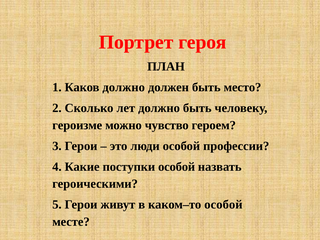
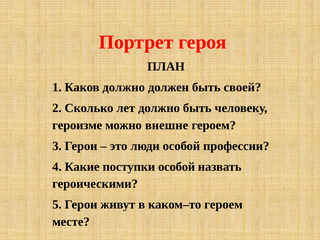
место: место -> своей
чувство: чувство -> внешне
каком–то особой: особой -> героем
